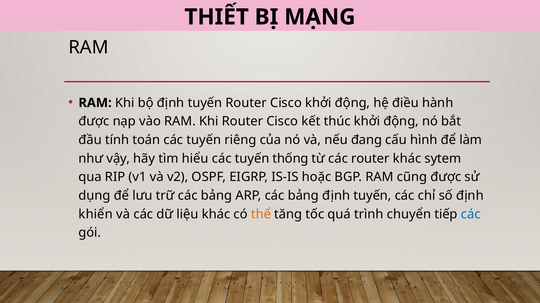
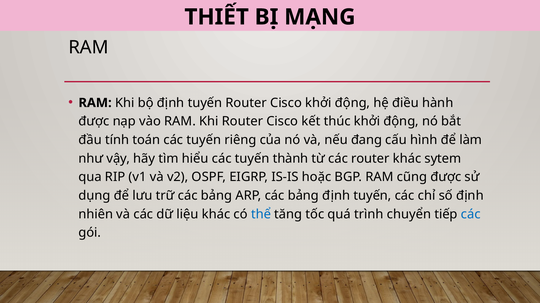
thống: thống -> thành
khiển: khiển -> nhiên
thể colour: orange -> blue
